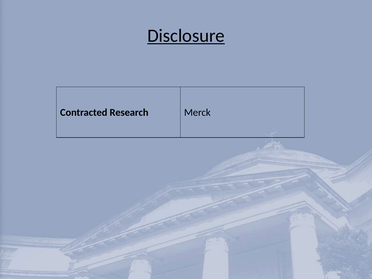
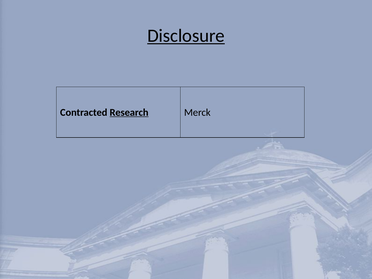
Research underline: none -> present
